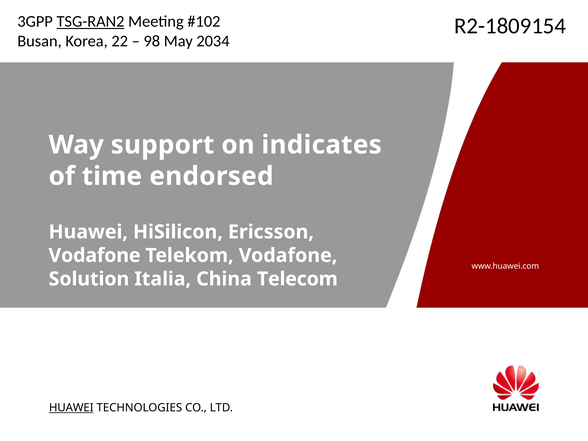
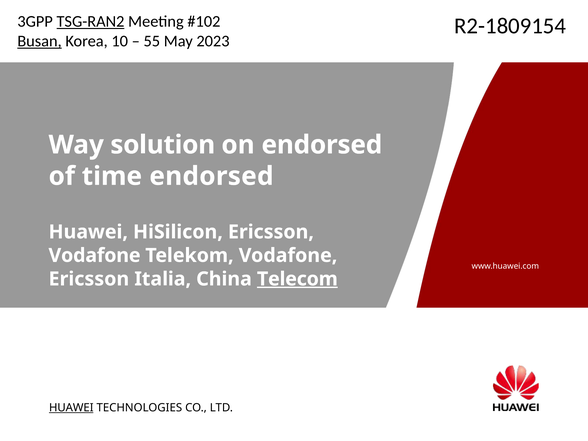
Busan underline: none -> present
22: 22 -> 10
98: 98 -> 55
2034: 2034 -> 2023
support: support -> solution
on indicates: indicates -> endorsed
Solution at (89, 279): Solution -> Ericsson
Telecom underline: none -> present
